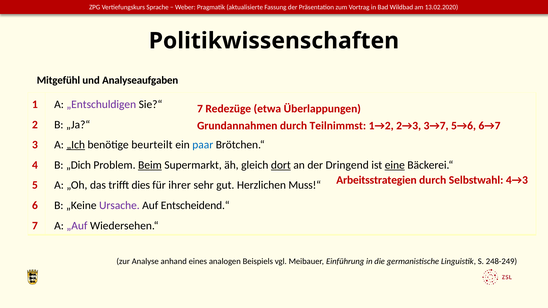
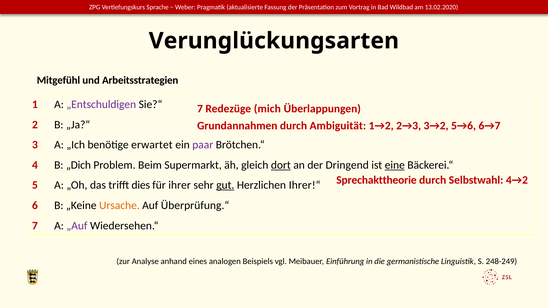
Politikwissenschaften: Politikwissenschaften -> Verunglückungsarten
Analyseaufgaben: Analyseaufgaben -> Arbeitsstrategien
etwa: etwa -> mich
Teilnimmst: Teilnimmst -> Ambiguität
3→7: 3→7 -> 3→2
„Ich underline: present -> none
beurteilt: beurteilt -> erwartet
paar colour: blue -> purple
Beim underline: present -> none
Arbeitsstrategien: Arbeitsstrategien -> Sprechakttheorie
4→3: 4→3 -> 4→2
gut underline: none -> present
Muss!“: Muss!“ -> Ihrer!“
Ursache colour: purple -> orange
Entscheidend.“: Entscheidend.“ -> Überprüfung.“
